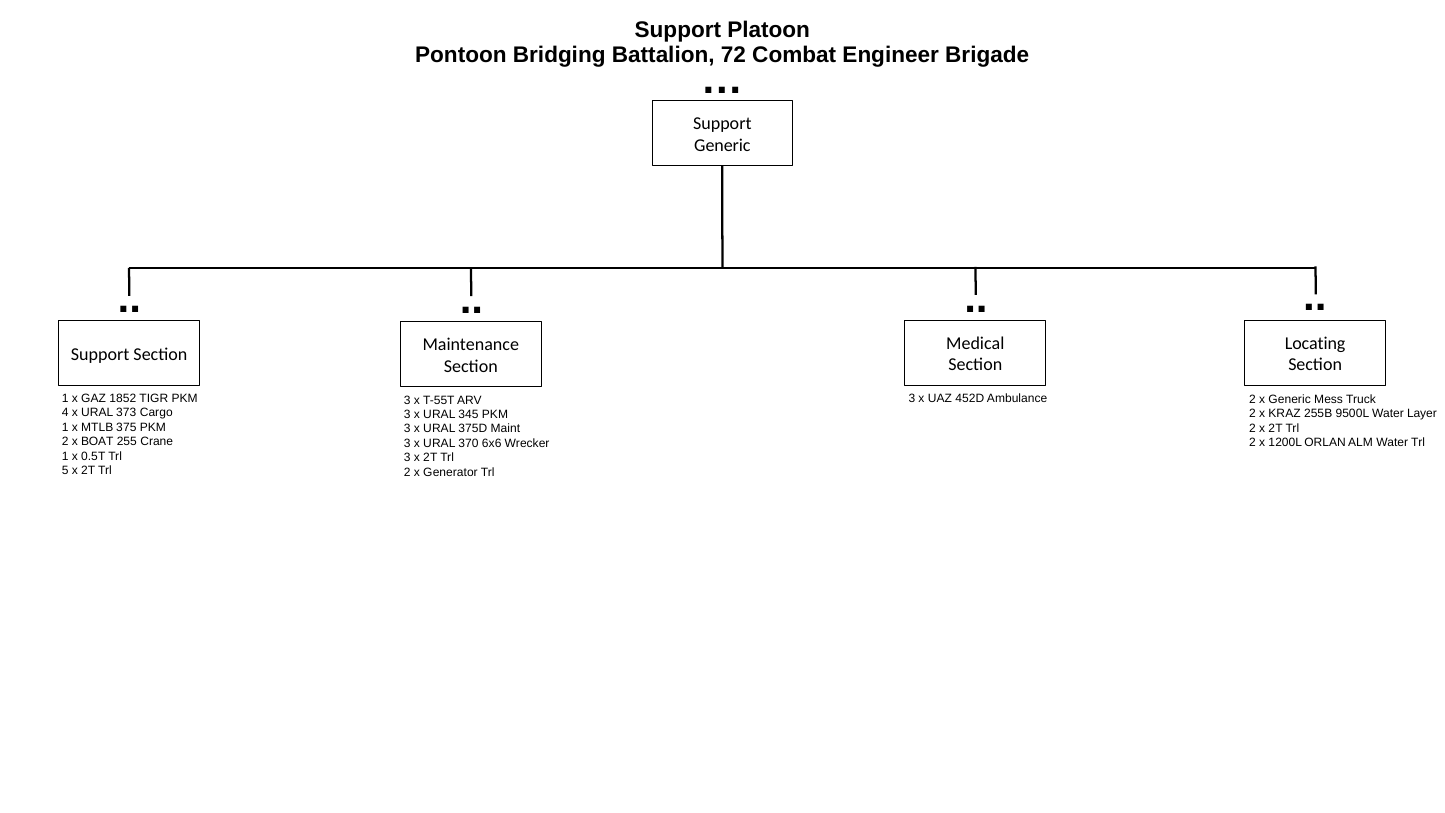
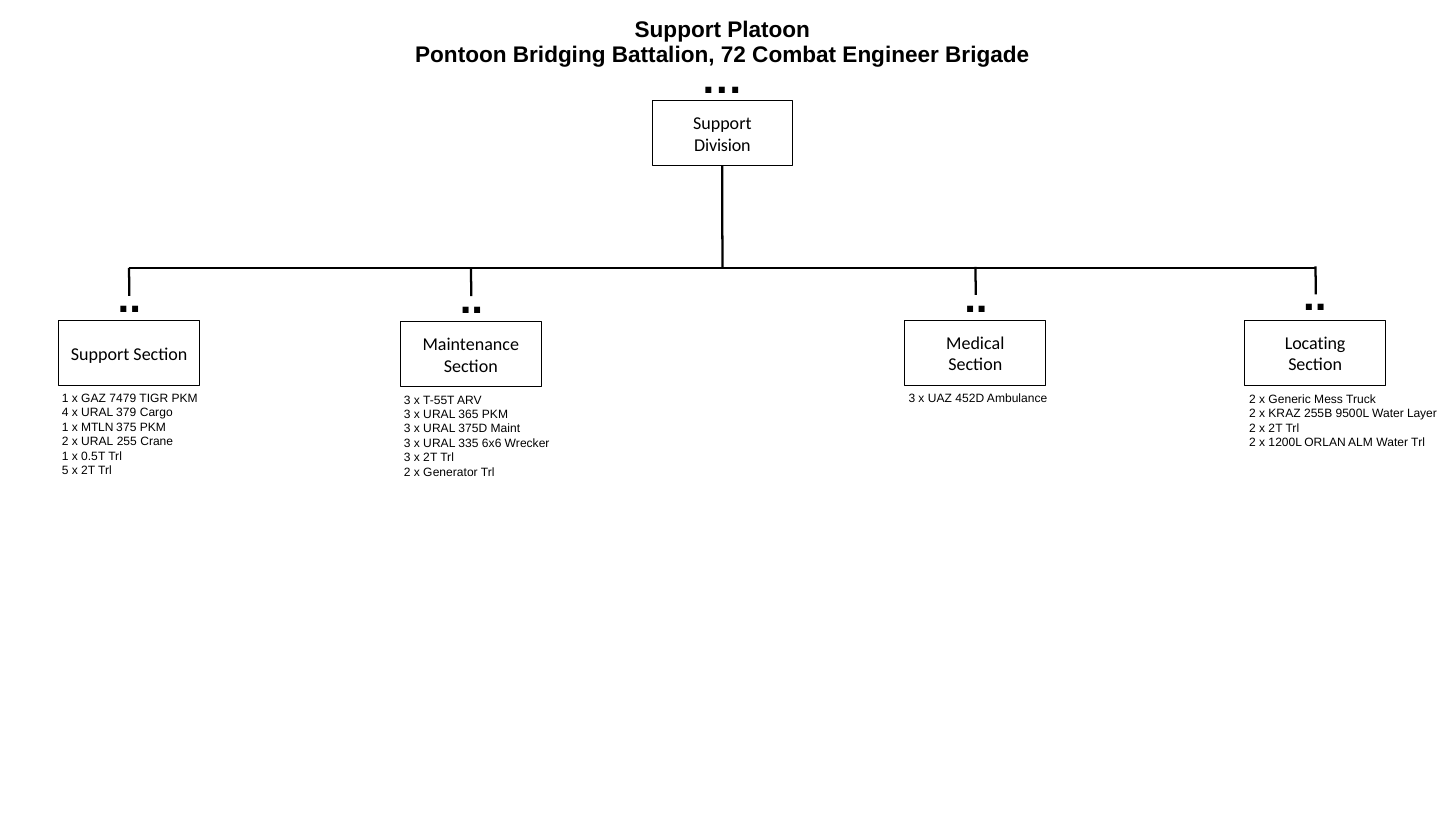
Generic at (722, 145): Generic -> Division
1852: 1852 -> 7479
373: 373 -> 379
345: 345 -> 365
MTLB: MTLB -> MTLN
2 x BOAT: BOAT -> URAL
370: 370 -> 335
